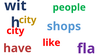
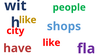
city at (28, 20): city -> like
